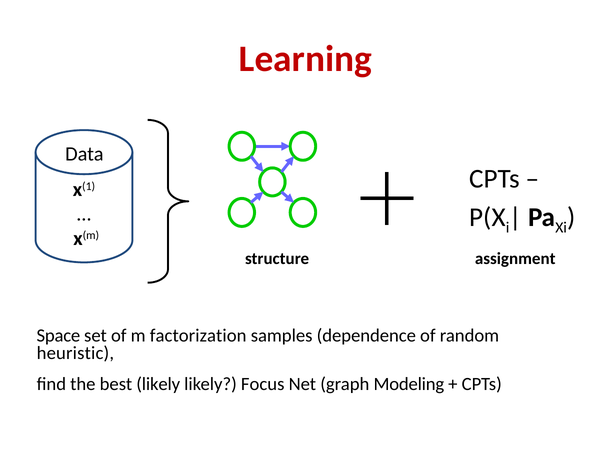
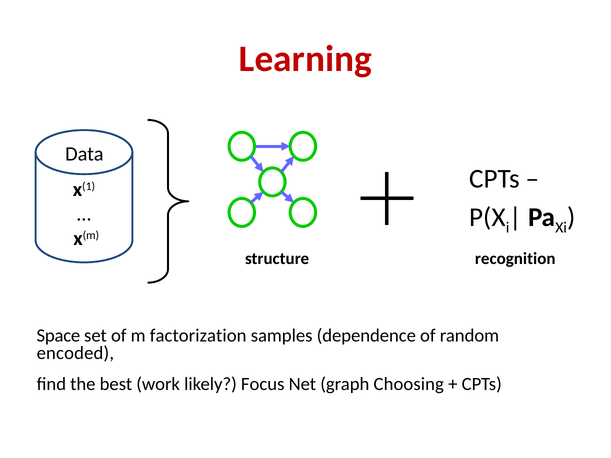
assignment: assignment -> recognition
heuristic: heuristic -> encoded
best likely: likely -> work
Modeling: Modeling -> Choosing
